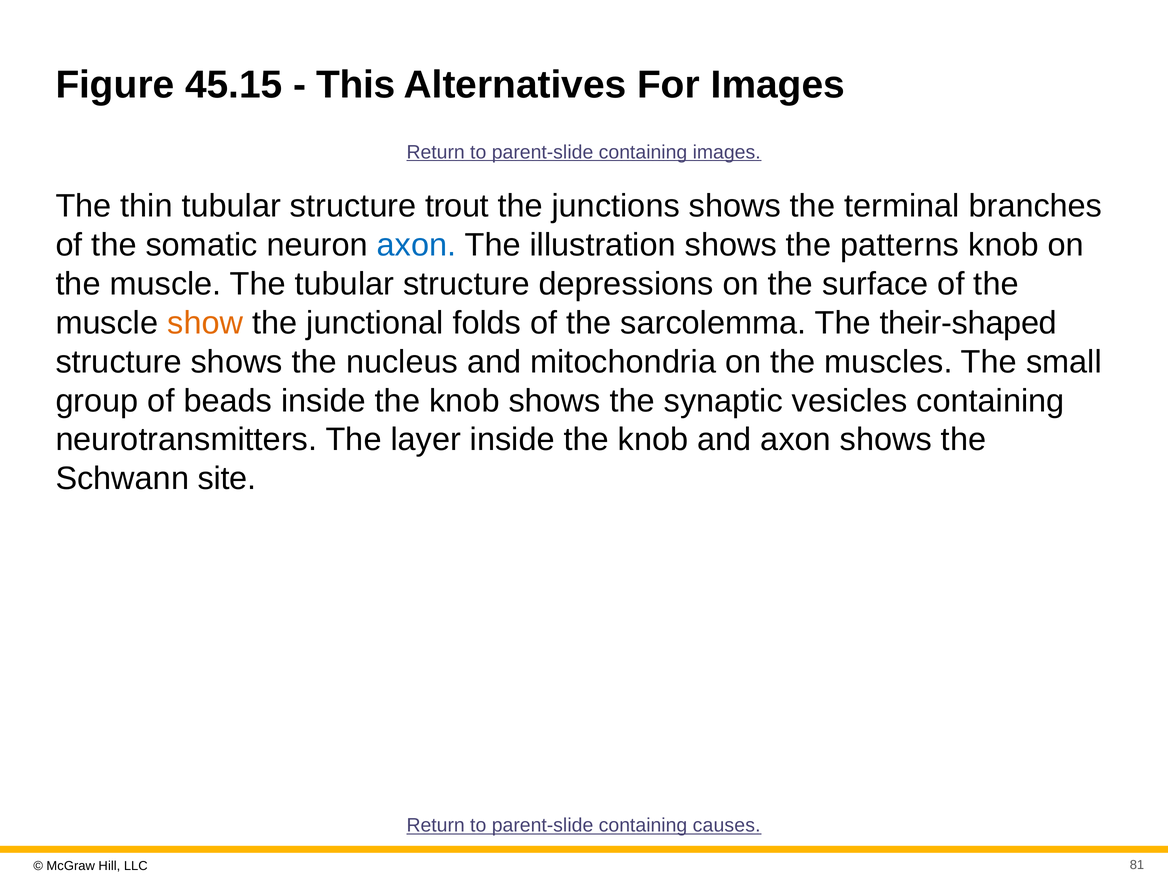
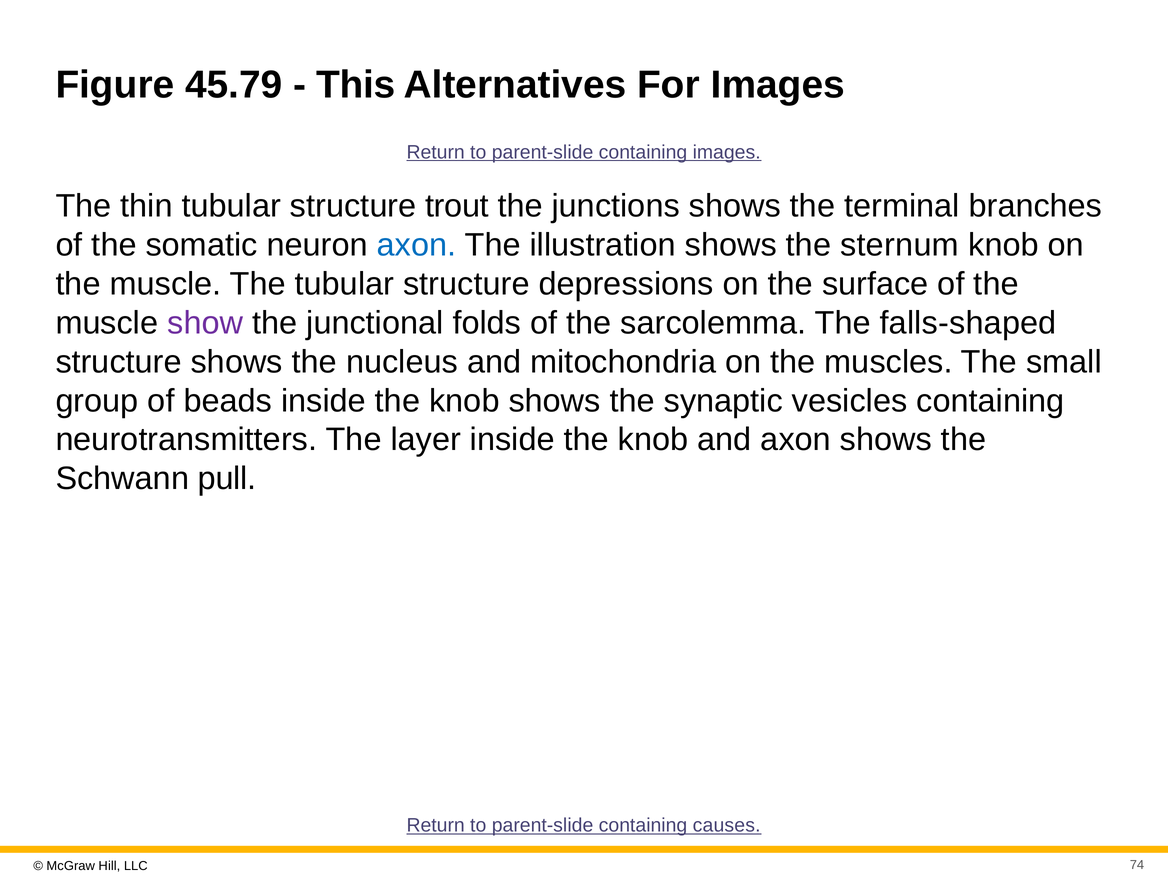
45.15: 45.15 -> 45.79
patterns: patterns -> sternum
show colour: orange -> purple
their-shaped: their-shaped -> falls-shaped
site: site -> pull
81: 81 -> 74
